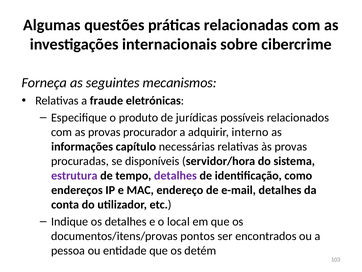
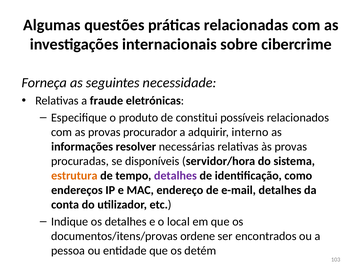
mecanismos: mecanismos -> necessidade
jurídicas: jurídicas -> constitui
capítulo: capítulo -> resolver
estrutura colour: purple -> orange
pontos: pontos -> ordene
